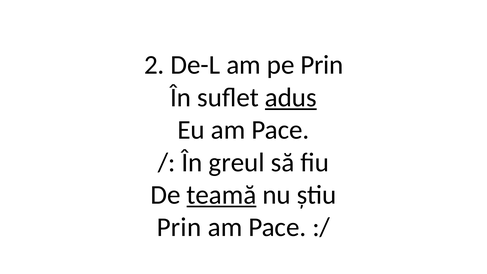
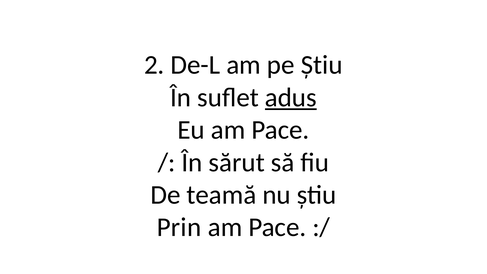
pe Prin: Prin -> Știu
greul: greul -> sărut
teamă underline: present -> none
